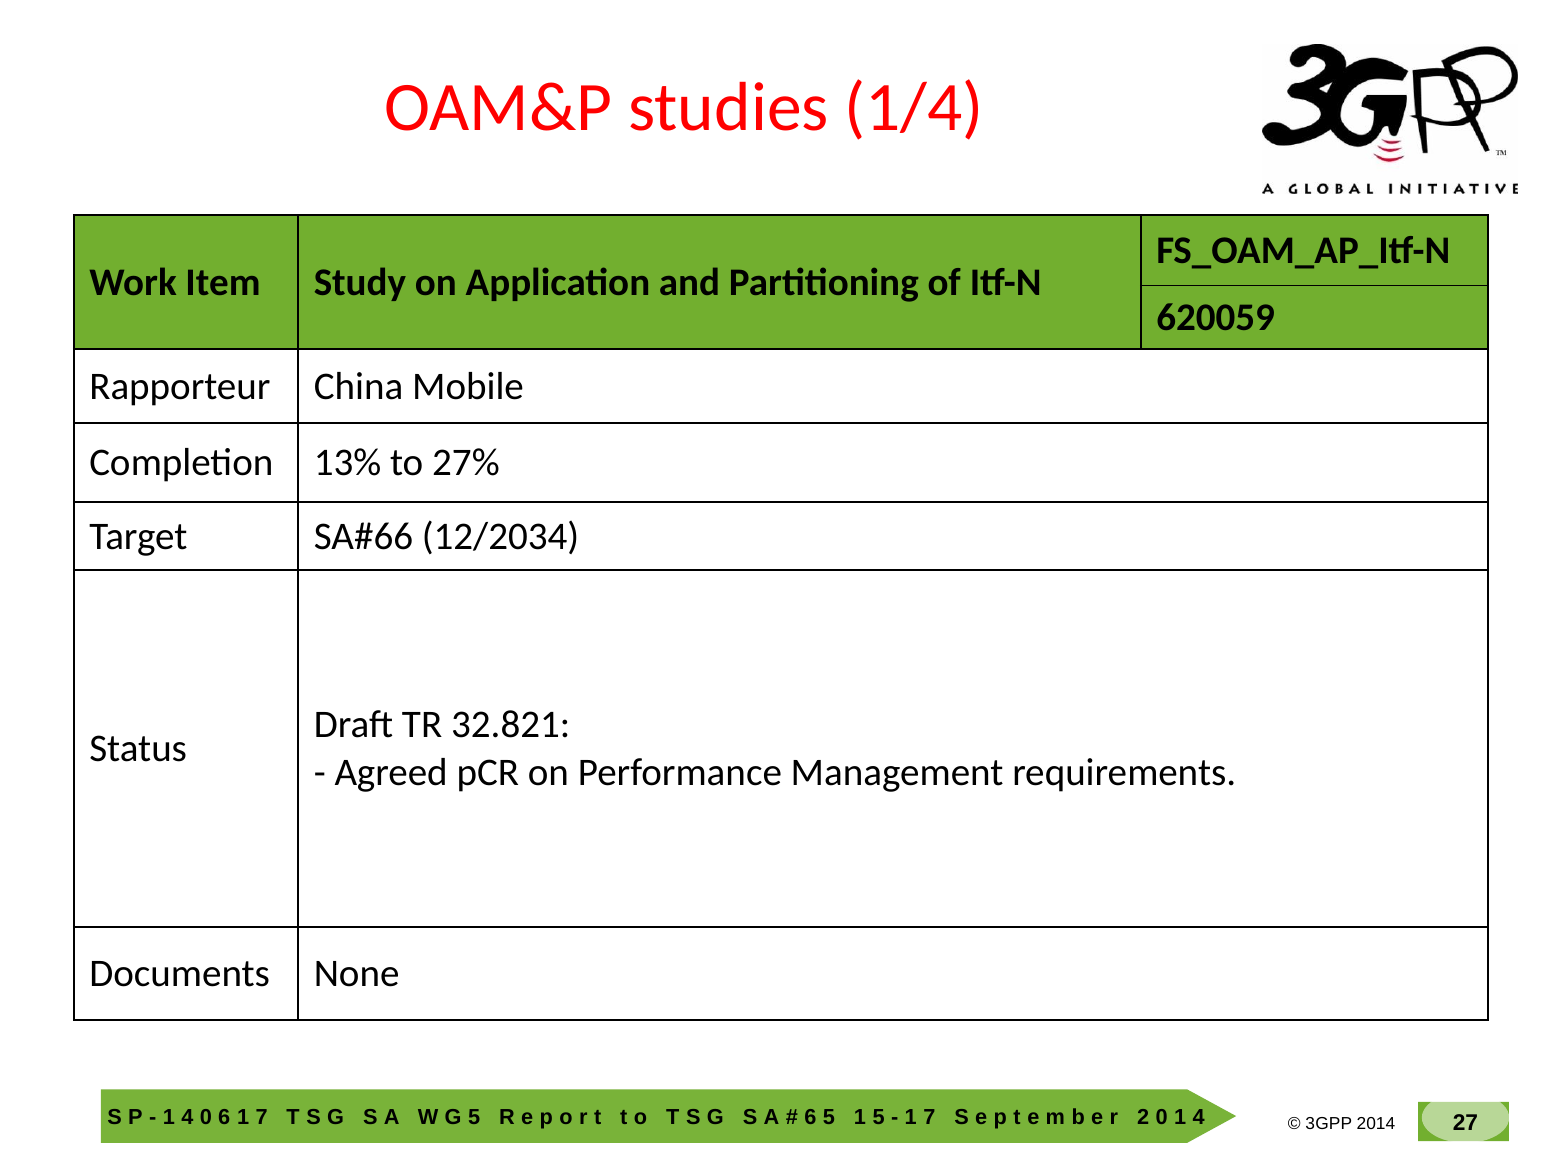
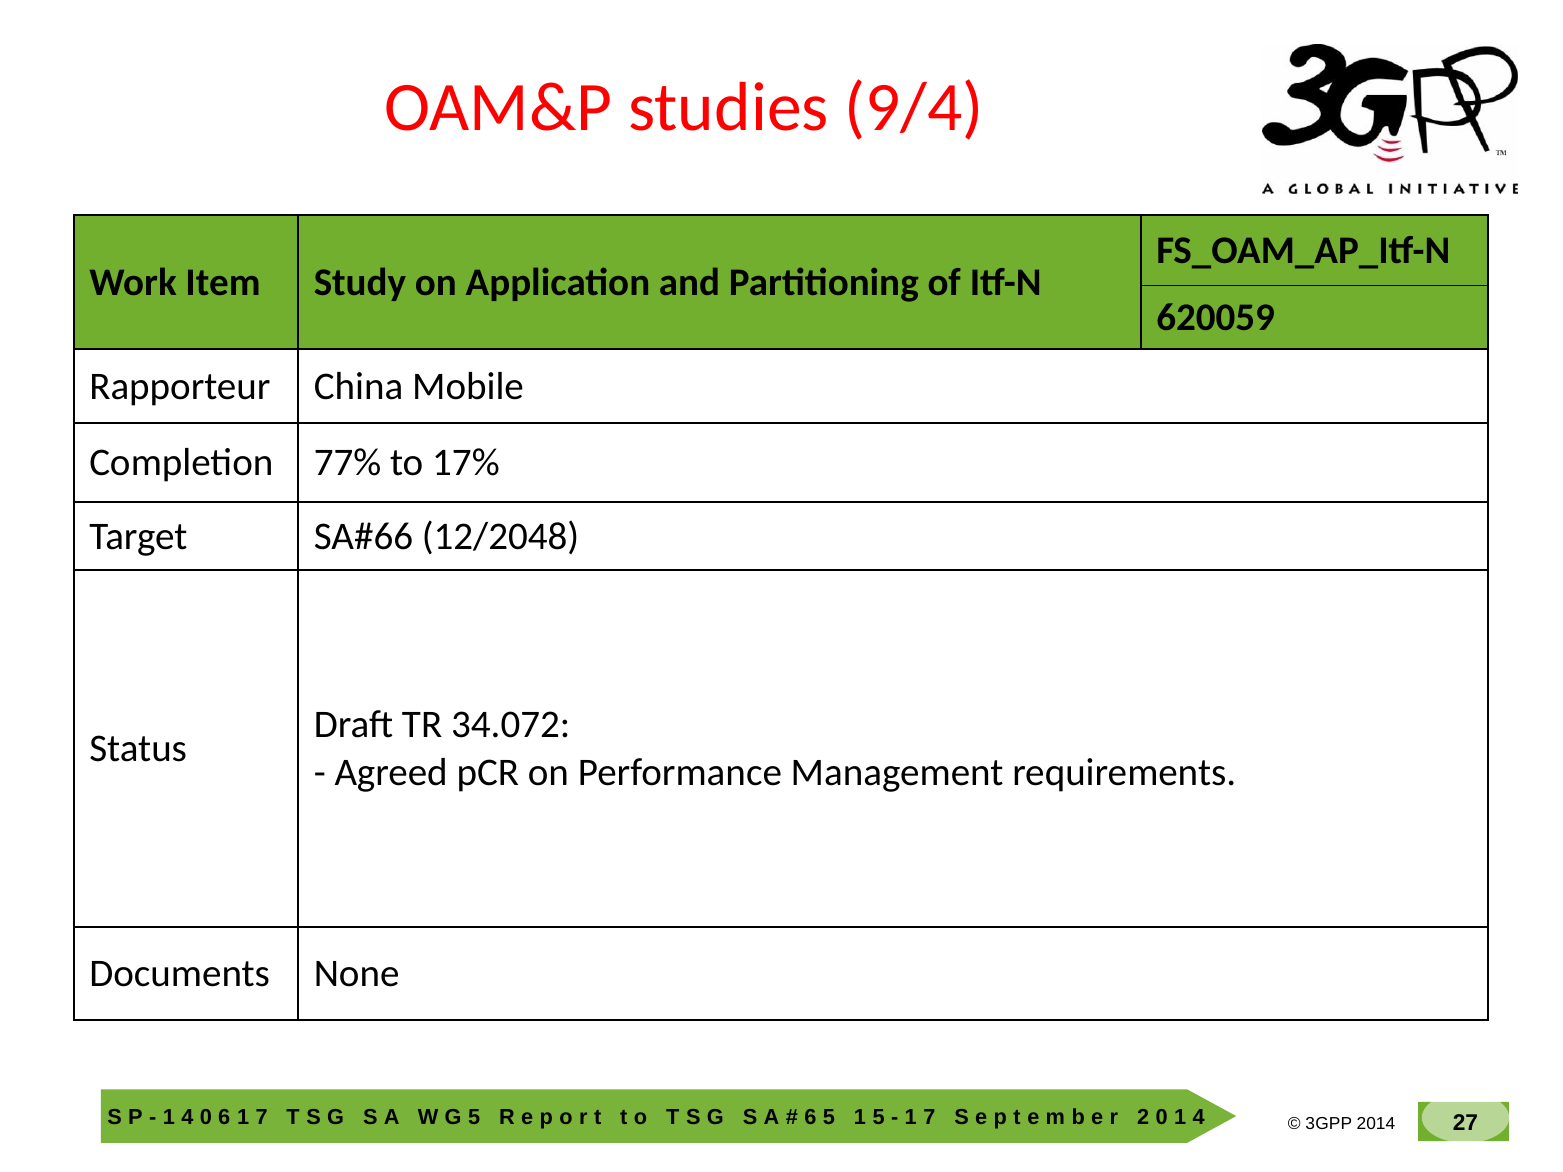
1/4: 1/4 -> 9/4
13%: 13% -> 77%
27%: 27% -> 17%
12/2034: 12/2034 -> 12/2048
32.821: 32.821 -> 34.072
